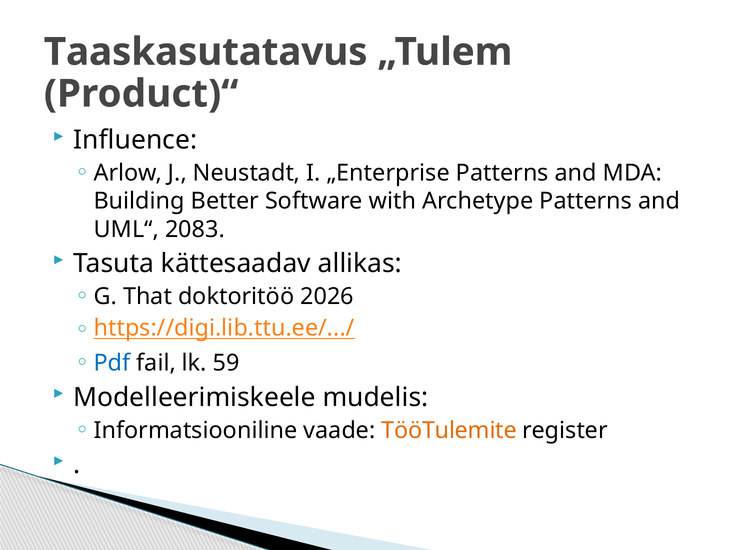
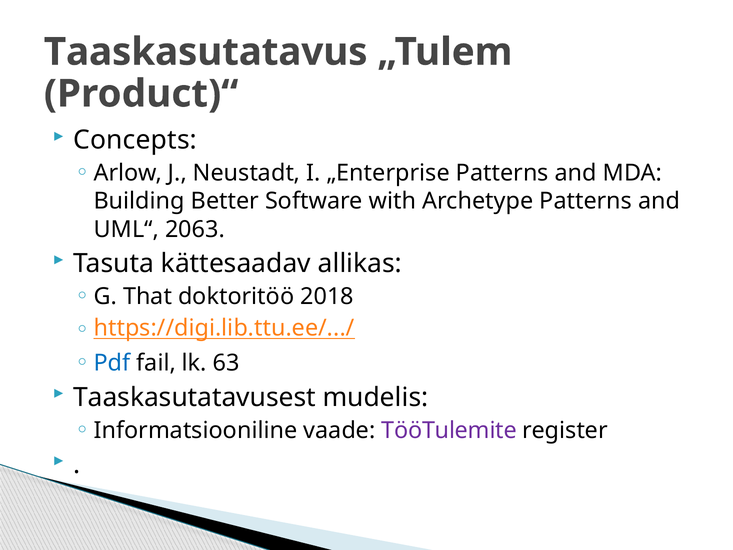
Influence: Influence -> Concepts
2083: 2083 -> 2063
2026: 2026 -> 2018
59: 59 -> 63
Modelleerimiskeele: Modelleerimiskeele -> Taaskasutatavusest
TööTulemite colour: orange -> purple
